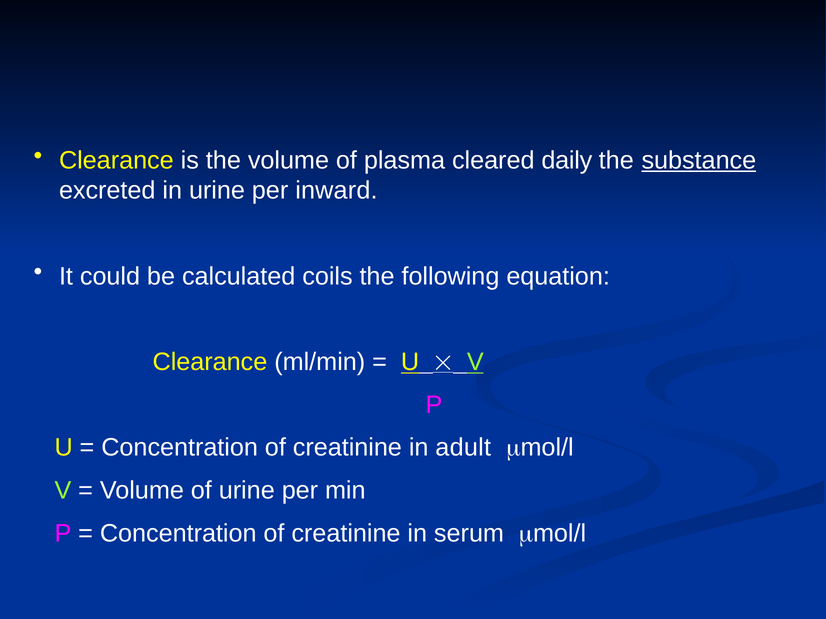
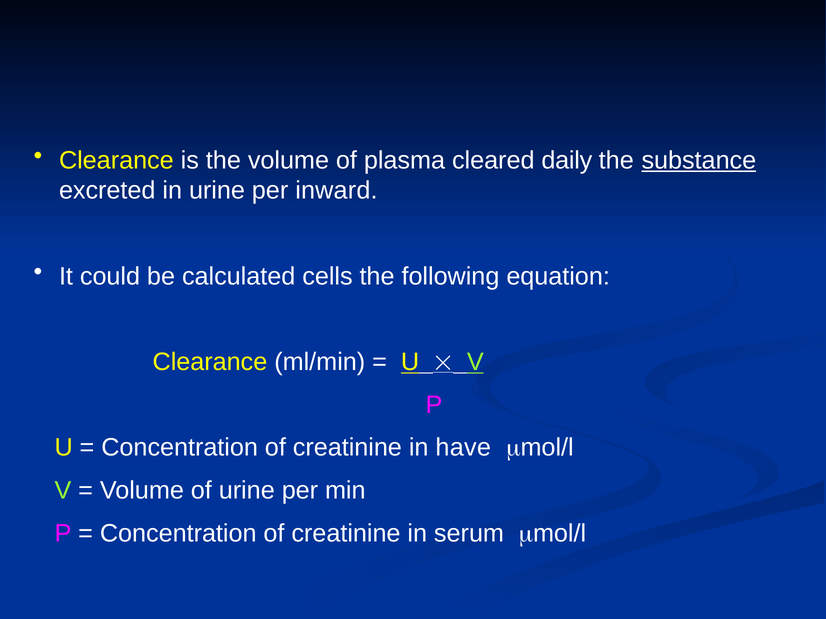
coils: coils -> cells
adult: adult -> have
